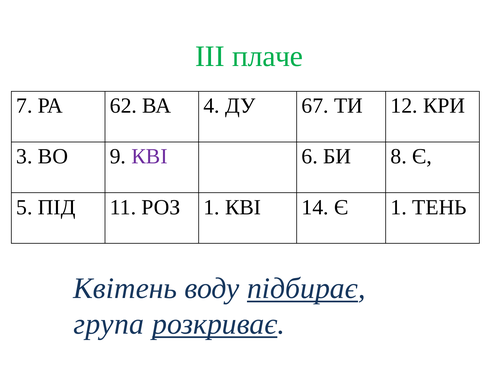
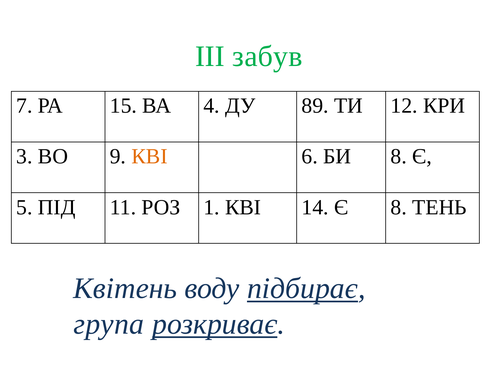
плаче: плаче -> забув
62: 62 -> 15
67: 67 -> 89
КВІ at (150, 157) colour: purple -> orange
Є 1: 1 -> 8
